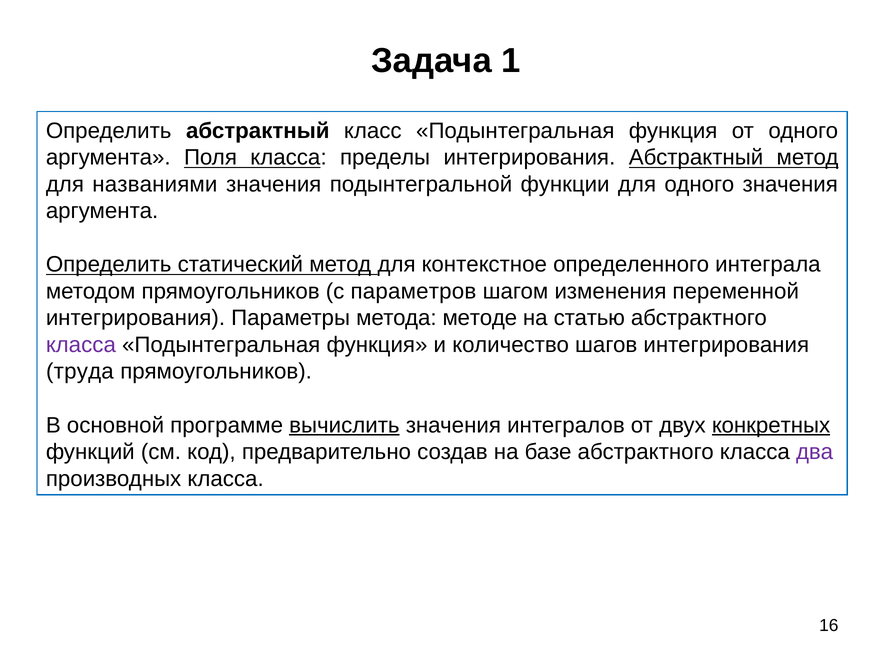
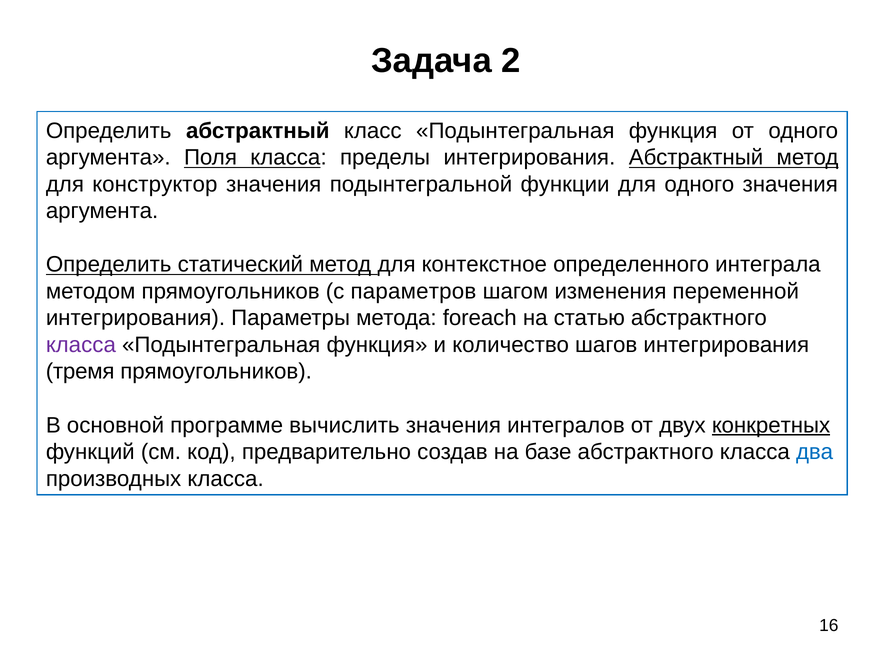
1: 1 -> 2
названиями: названиями -> конструктор
методе: методе -> foreach
труда: труда -> тремя
вычислить underline: present -> none
два colour: purple -> blue
